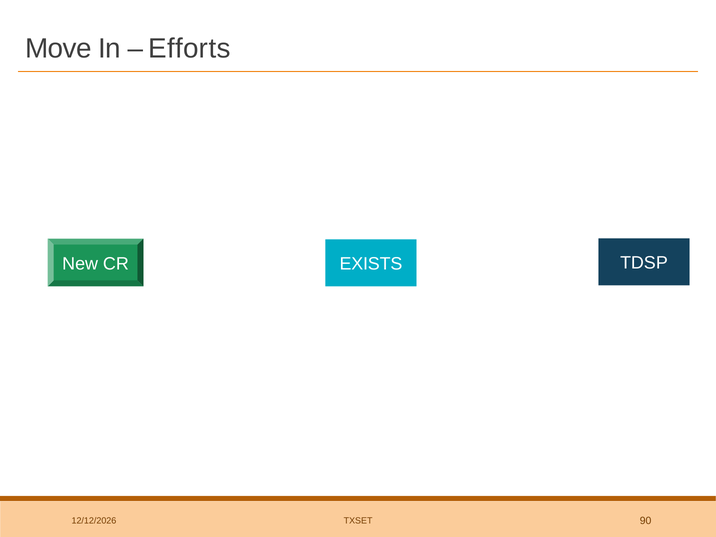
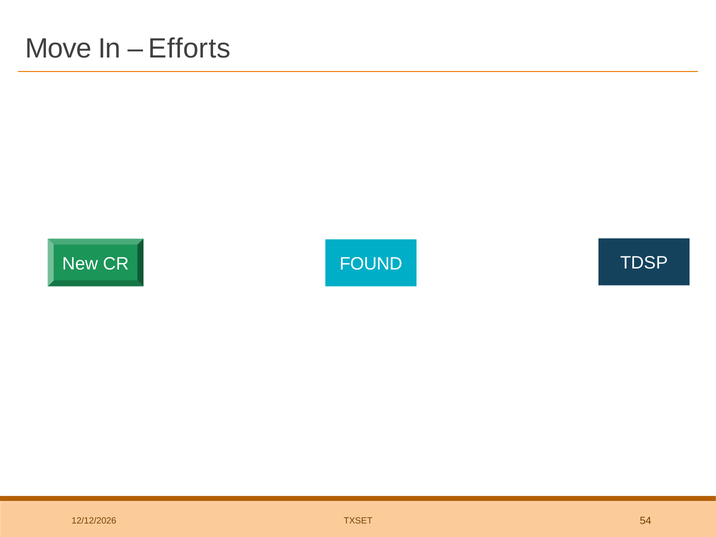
EXISTS: EXISTS -> FOUND
90: 90 -> 54
